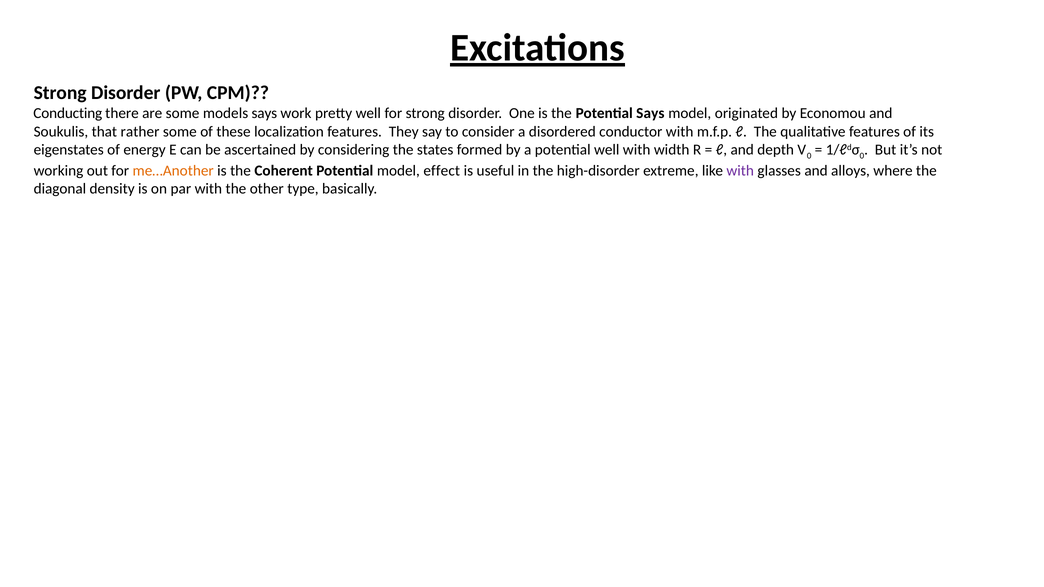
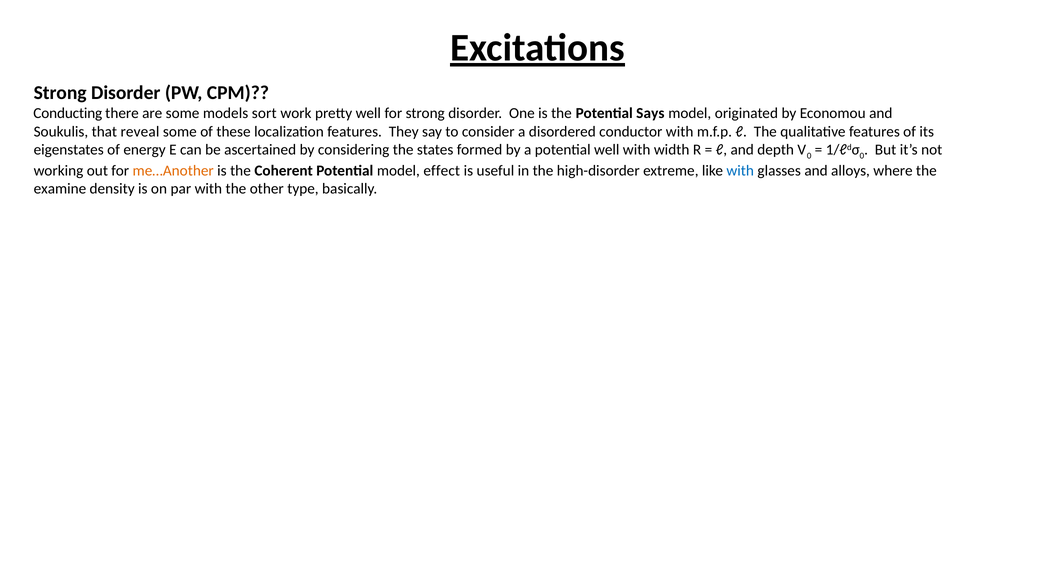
models says: says -> sort
rather: rather -> reveal
with at (740, 171) colour: purple -> blue
diagonal: diagonal -> examine
